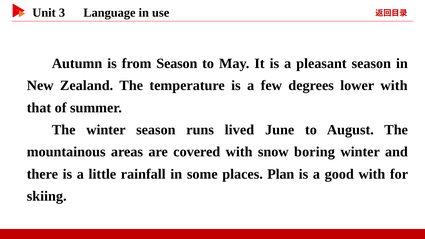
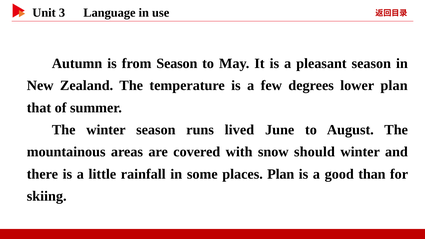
lower with: with -> plan
boring: boring -> should
good with: with -> than
